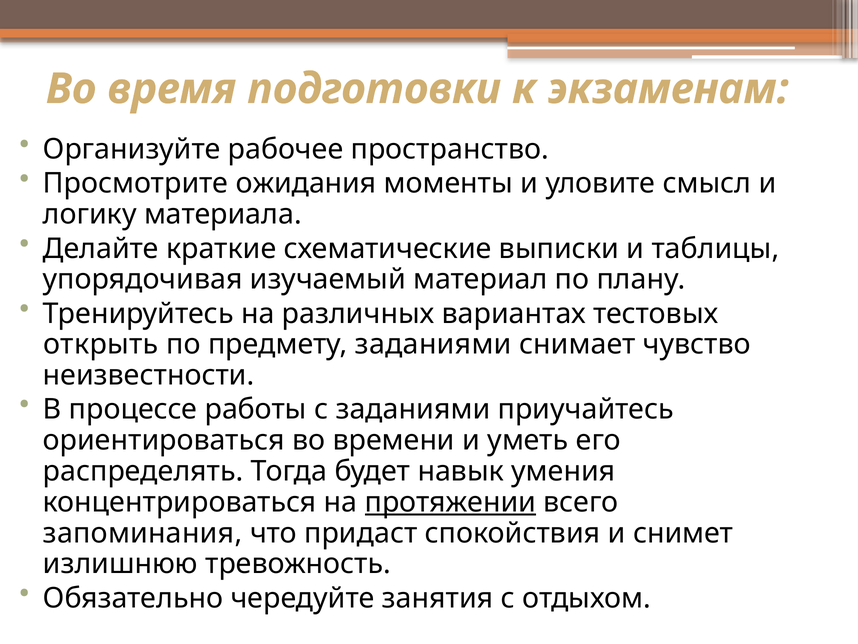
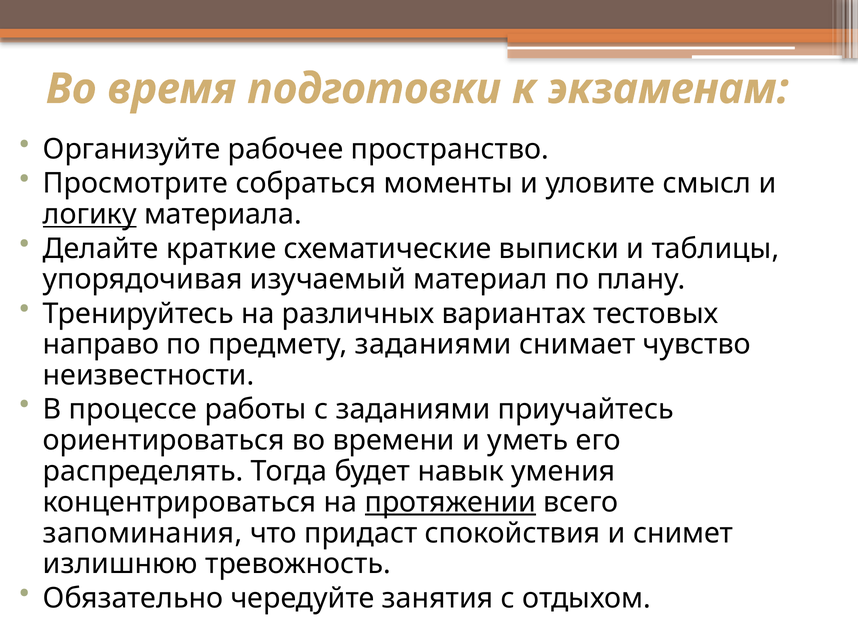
ожидания: ожидания -> собраться
логику underline: none -> present
открыть: открыть -> направо
